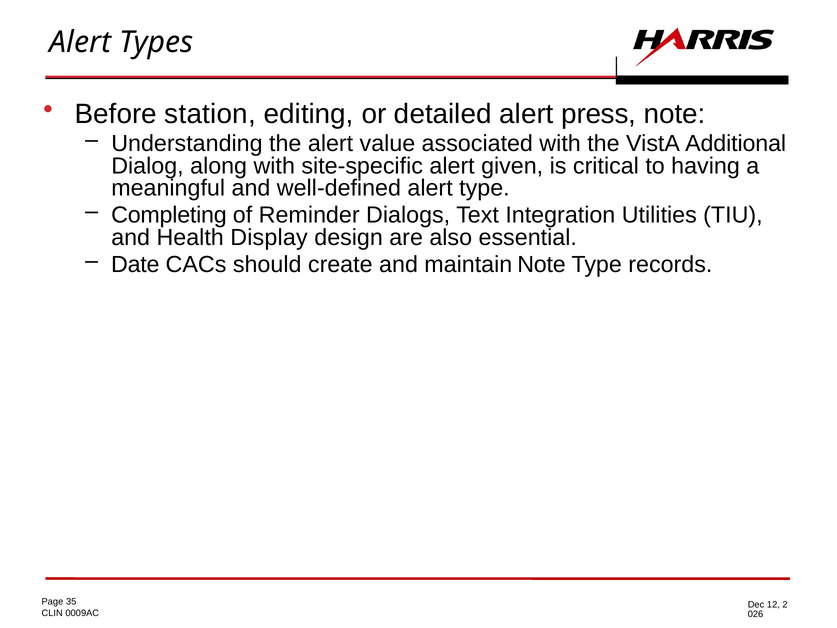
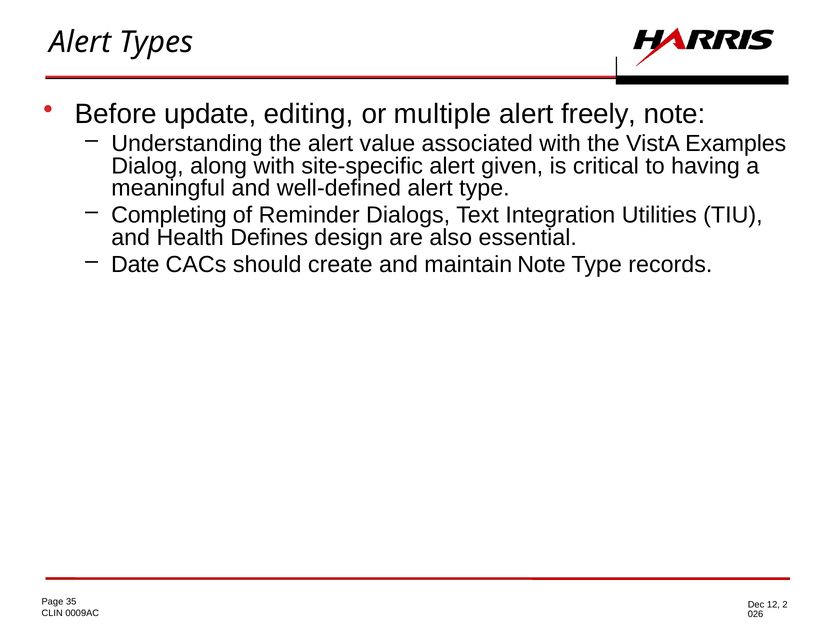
station: station -> update
detailed: detailed -> multiple
press: press -> freely
Additional: Additional -> Examples
Display: Display -> Defines
